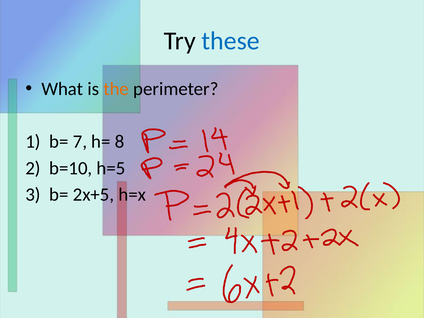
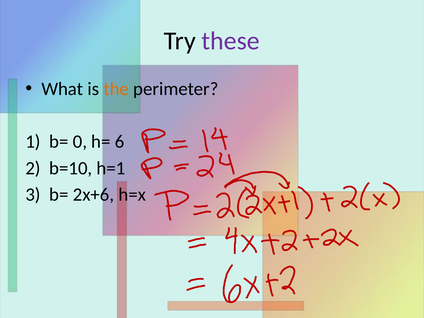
these colour: blue -> purple
7: 7 -> 0
8: 8 -> 6
h=5: h=5 -> h=1
2x+5: 2x+5 -> 2x+6
